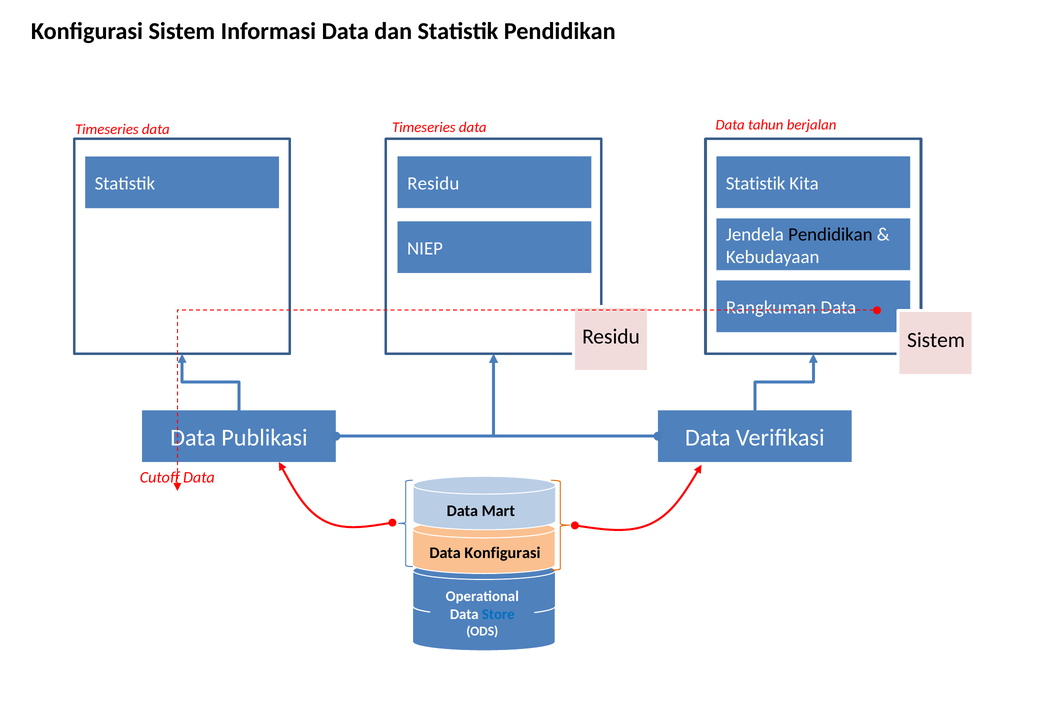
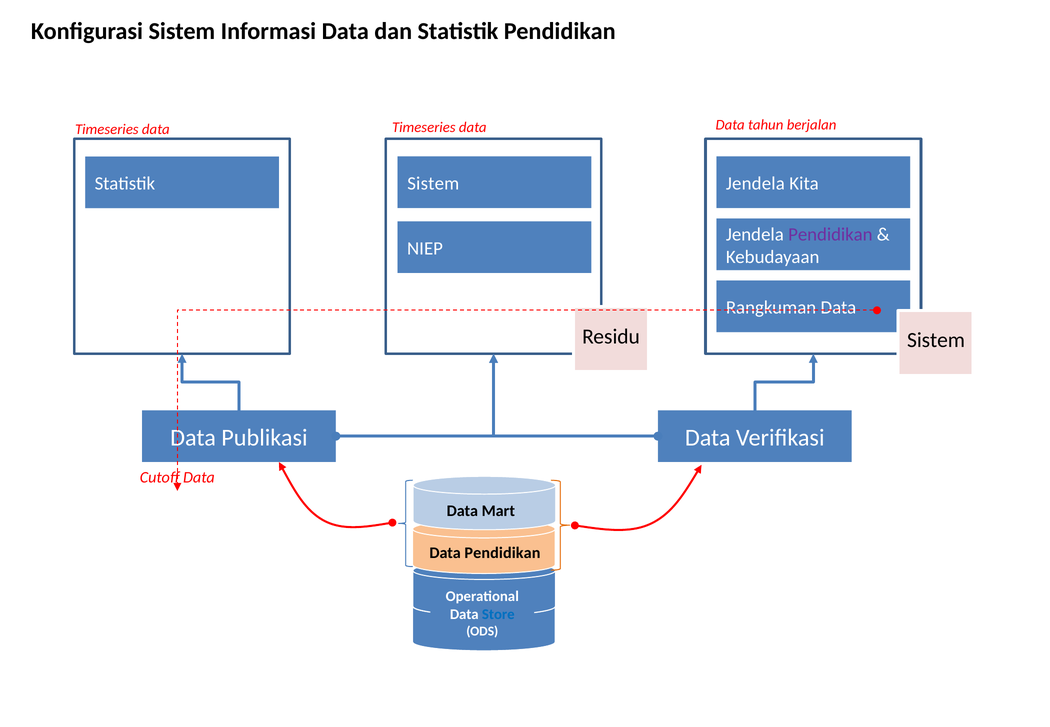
Residu at (433, 184): Residu -> Sistem
Statistik at (756, 184): Statistik -> Jendela
Pendidikan at (830, 234) colour: black -> purple
Konfigurasi at (502, 553): Konfigurasi -> Pendidikan
